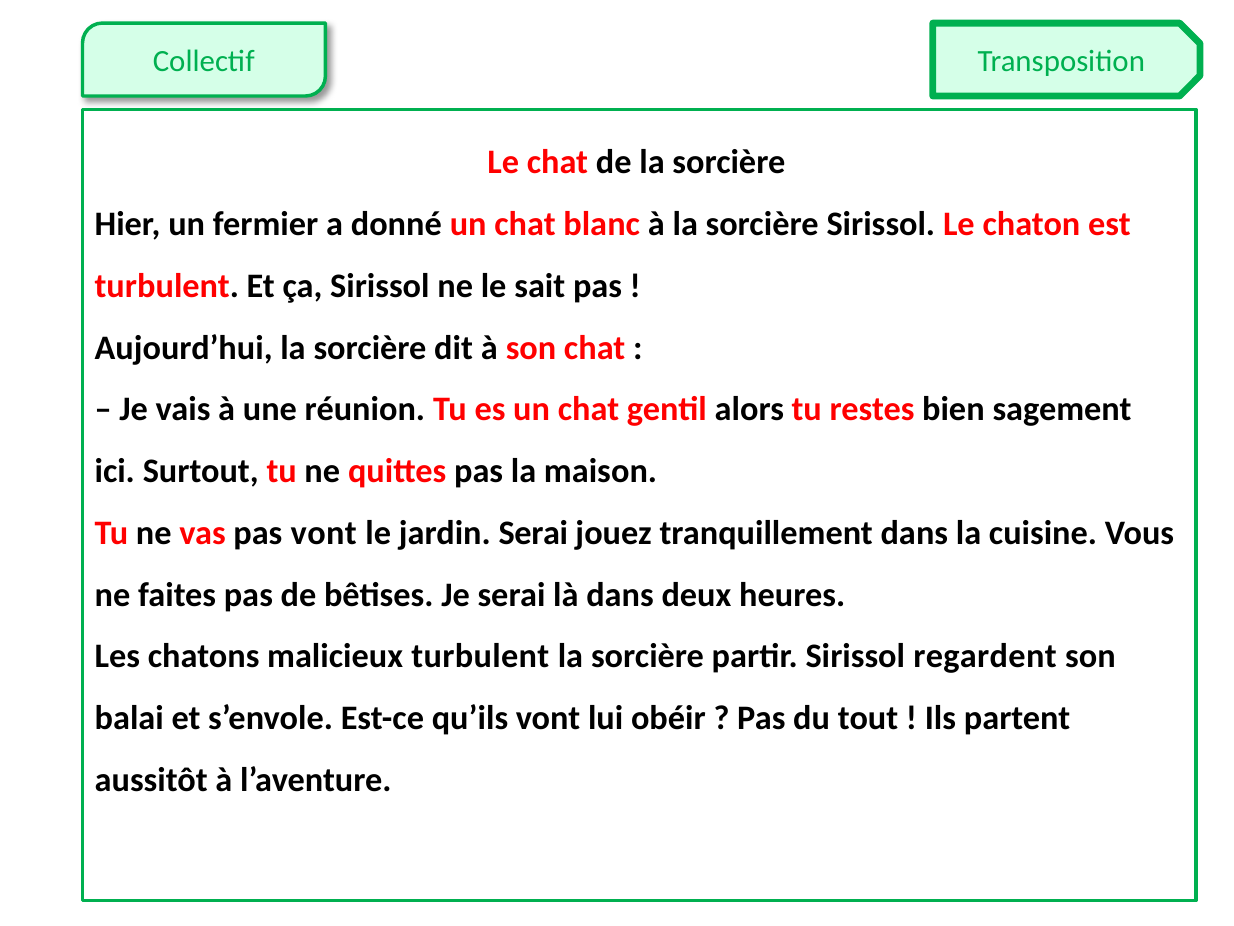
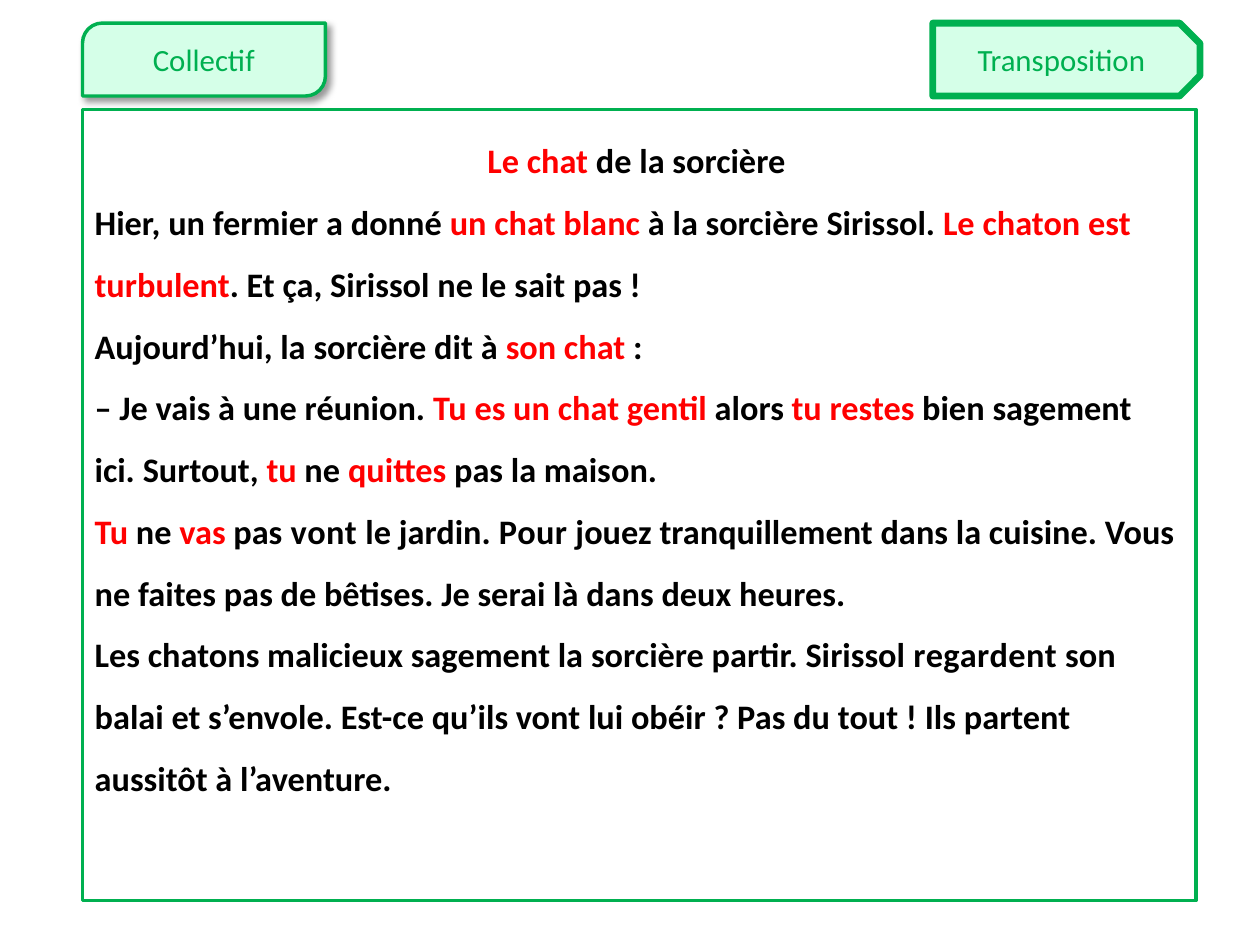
jardin Serai: Serai -> Pour
malicieux turbulent: turbulent -> sagement
